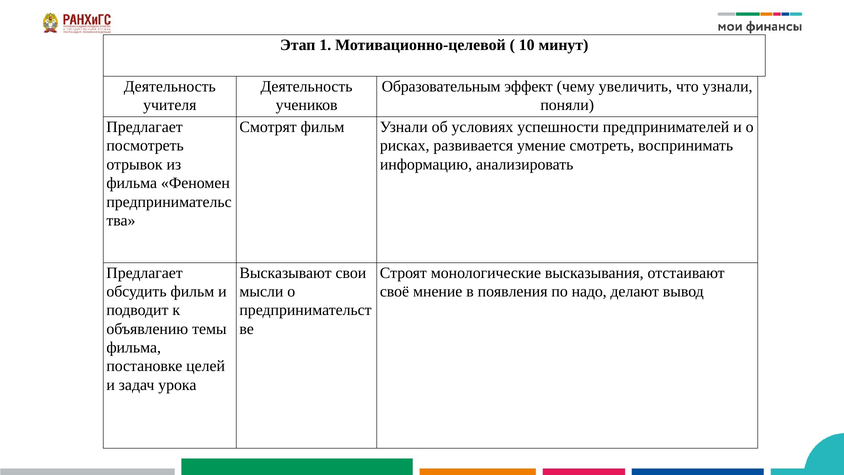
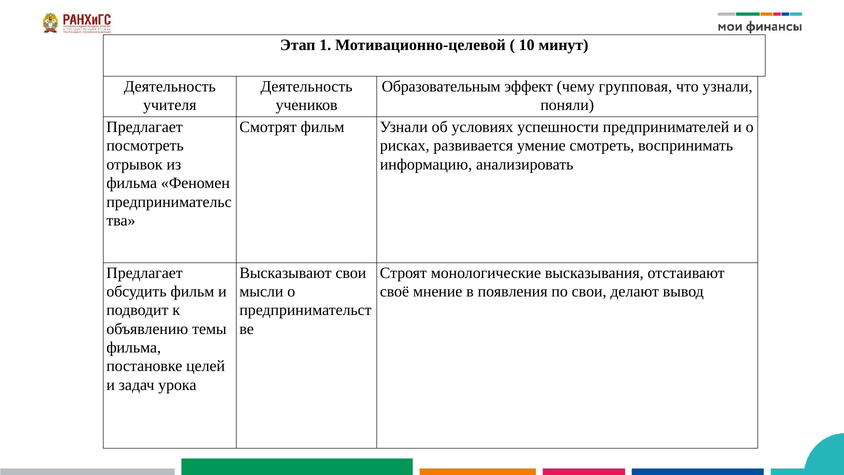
увеличить: увеличить -> групповая
по надо: надо -> свои
